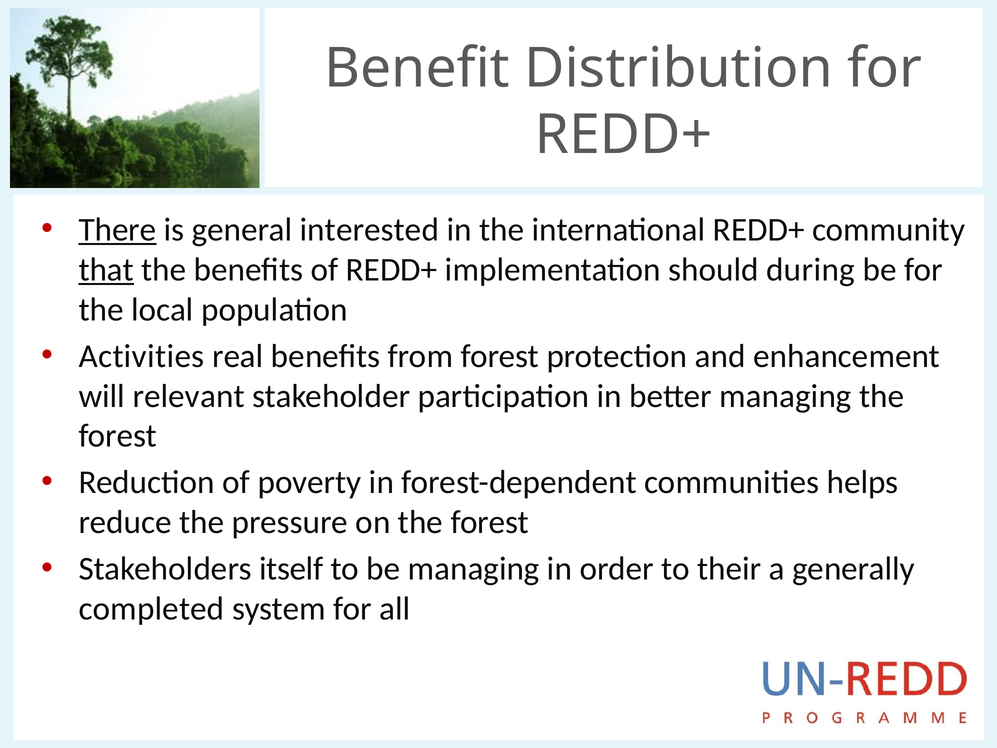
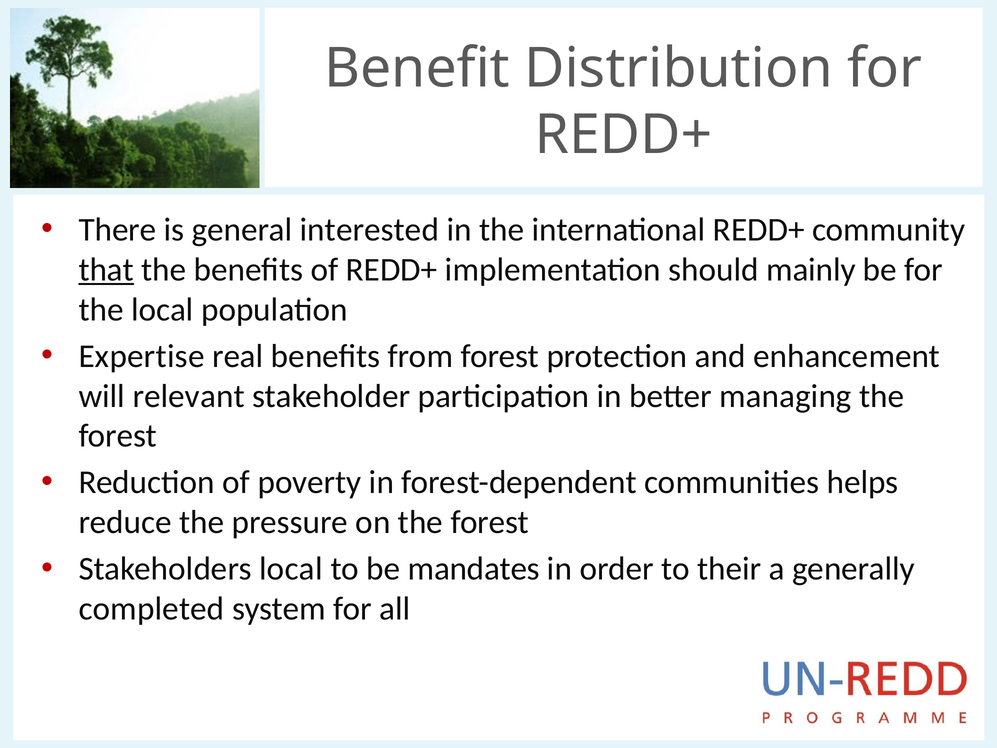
There underline: present -> none
during: during -> mainly
Activities: Activities -> Expertise
Stakeholders itself: itself -> local
be managing: managing -> mandates
